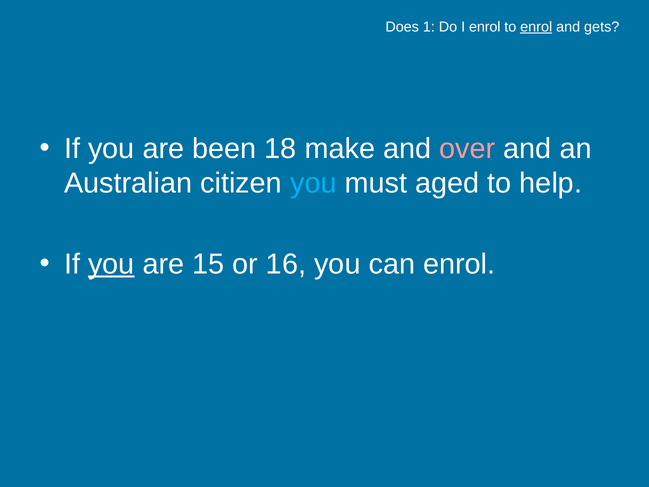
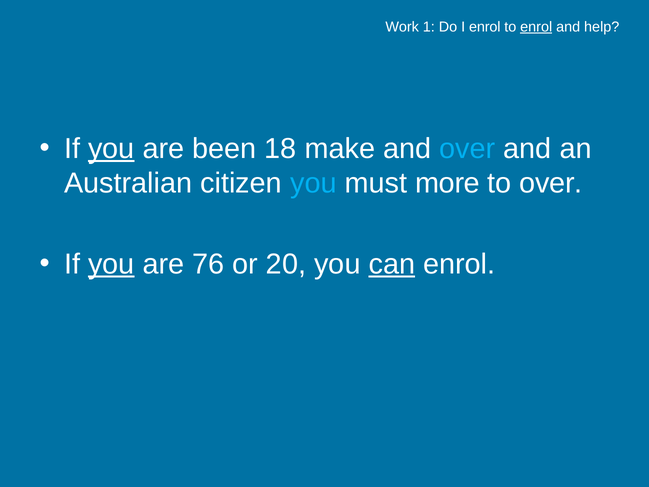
Does: Does -> Work
gets: gets -> help
you at (111, 148) underline: none -> present
over at (467, 148) colour: pink -> light blue
aged: aged -> more
to help: help -> over
15: 15 -> 76
16: 16 -> 20
can underline: none -> present
